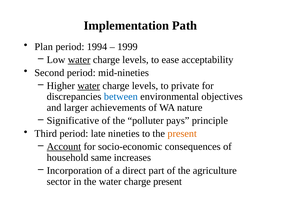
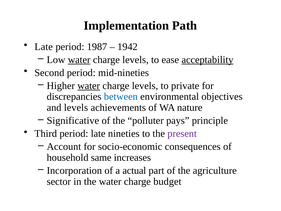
Plan at (44, 47): Plan -> Late
1994: 1994 -> 1987
1999: 1999 -> 1942
acceptability underline: none -> present
and larger: larger -> levels
present at (182, 133) colour: orange -> purple
Account underline: present -> none
direct: direct -> actual
charge present: present -> budget
